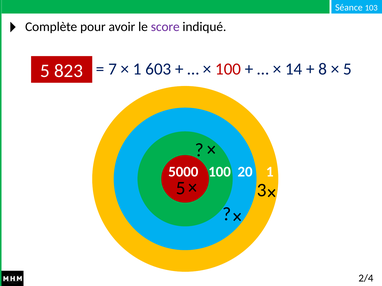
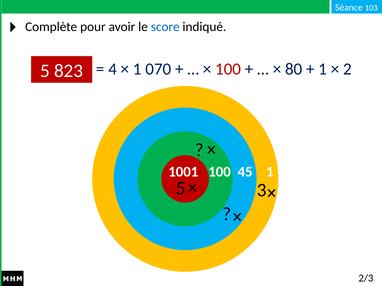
score colour: purple -> blue
7: 7 -> 4
603: 603 -> 070
14: 14 -> 80
8 at (323, 69): 8 -> 1
5 at (347, 69): 5 -> 2
5000: 5000 -> 1001
20: 20 -> 45
2/4: 2/4 -> 2/3
